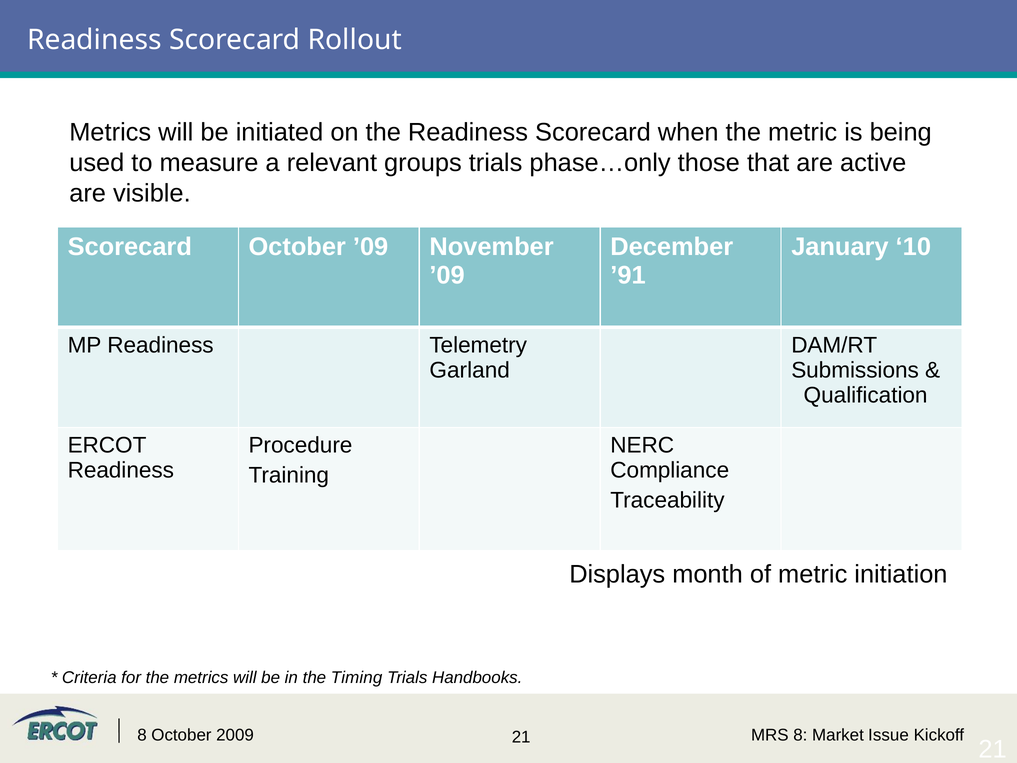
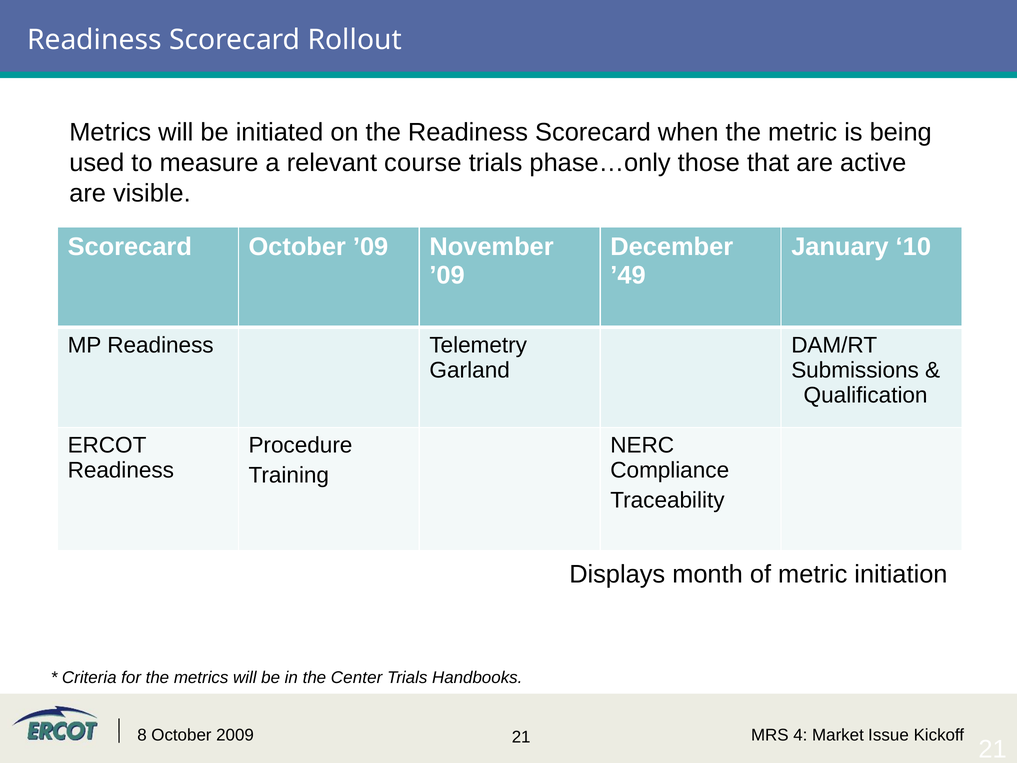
groups: groups -> course
’91: ’91 -> ’49
Timing: Timing -> Center
MRS 8: 8 -> 4
